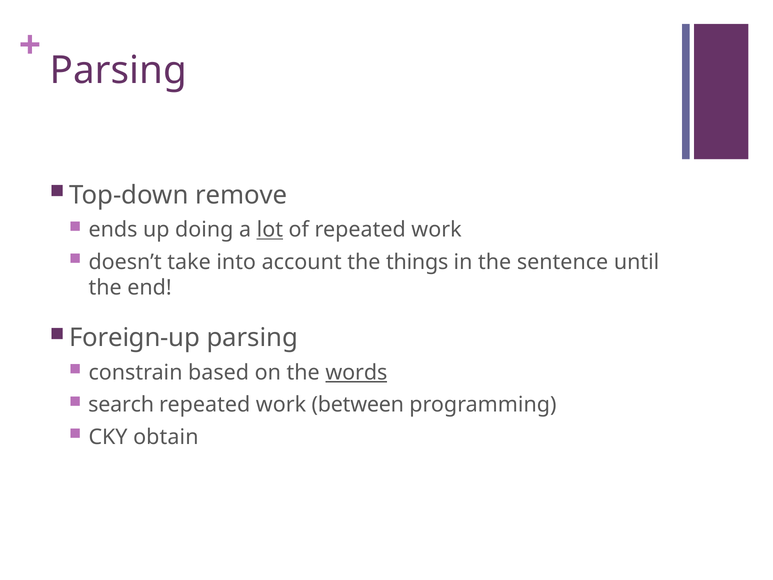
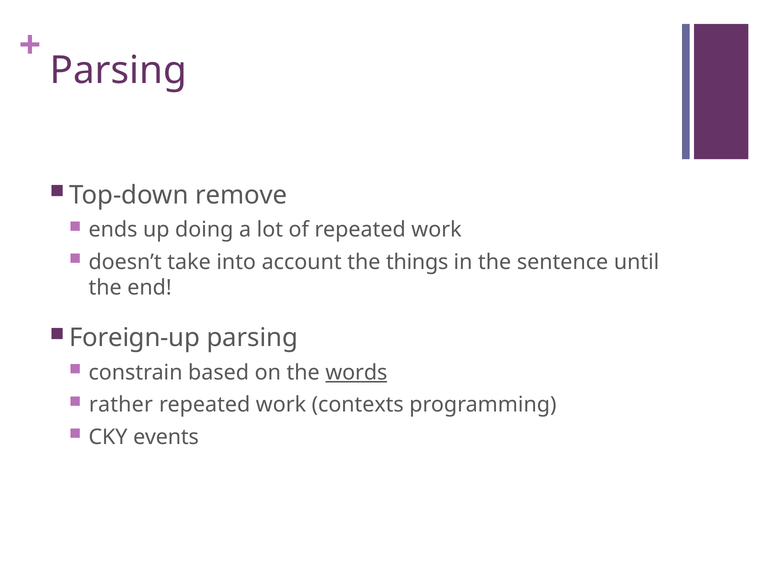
lot underline: present -> none
search: search -> rather
between: between -> contexts
obtain: obtain -> events
